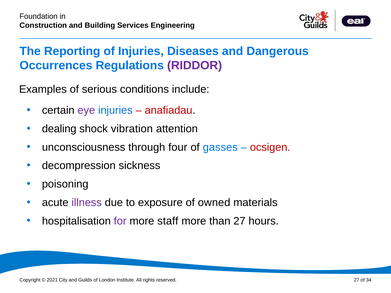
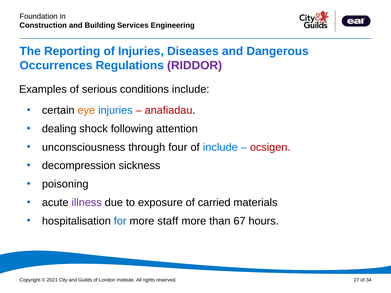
eye colour: purple -> orange
vibration: vibration -> following
of gasses: gasses -> include
owned: owned -> carried
for colour: purple -> blue
than 27: 27 -> 67
